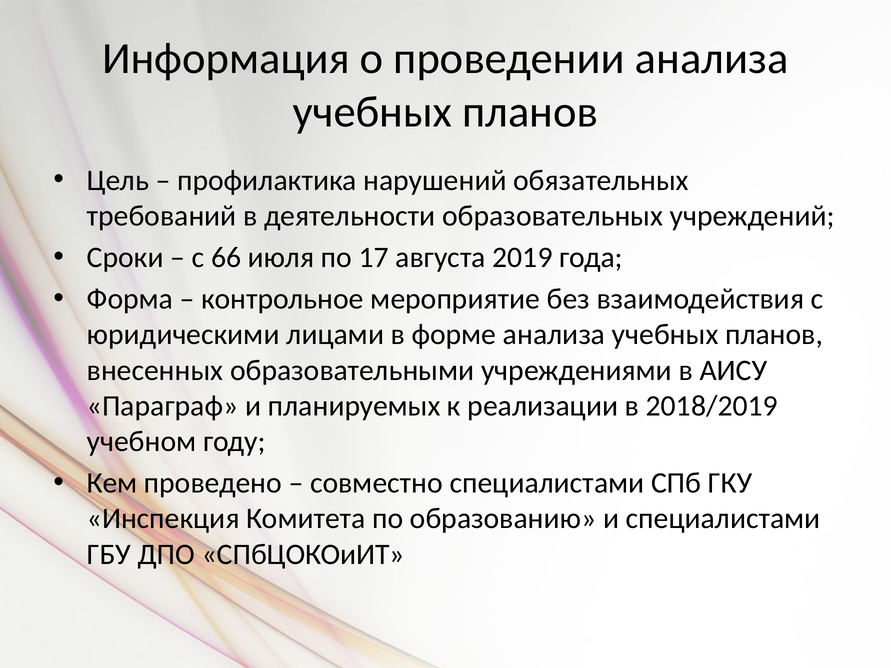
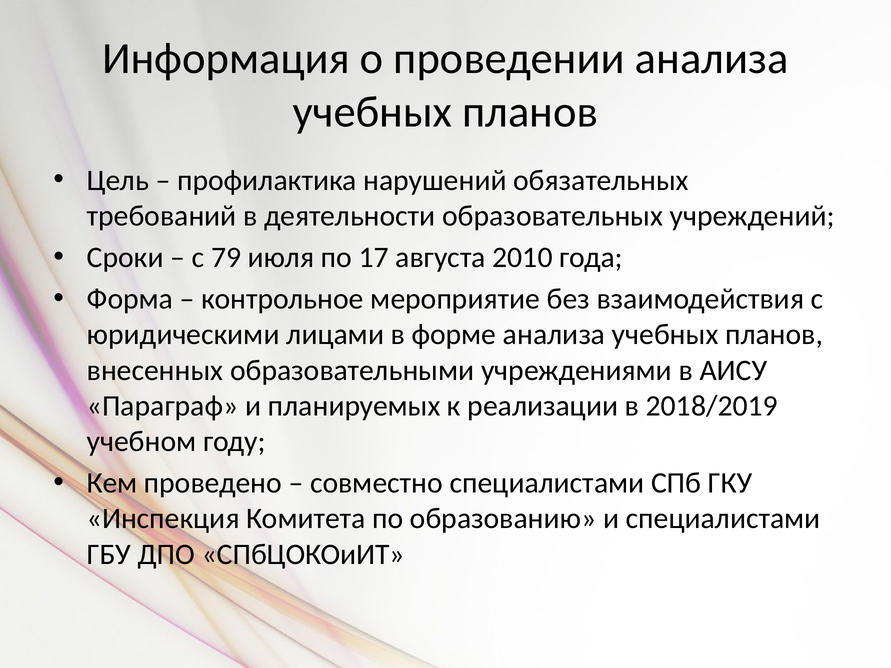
66: 66 -> 79
2019: 2019 -> 2010
